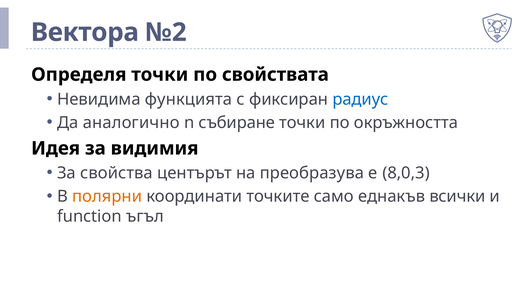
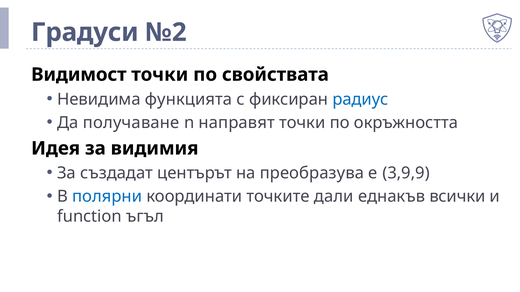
Вектора: Вектора -> Градуси
Определя: Определя -> Видимост
аналогично: аналогично -> получаване
събиране: събиране -> направят
свойства: свойства -> създадат
8,0,3: 8,0,3 -> 3,9,9
полярни colour: orange -> blue
само: само -> дали
